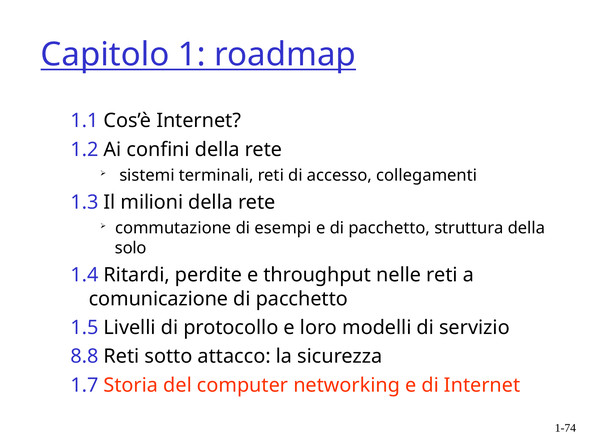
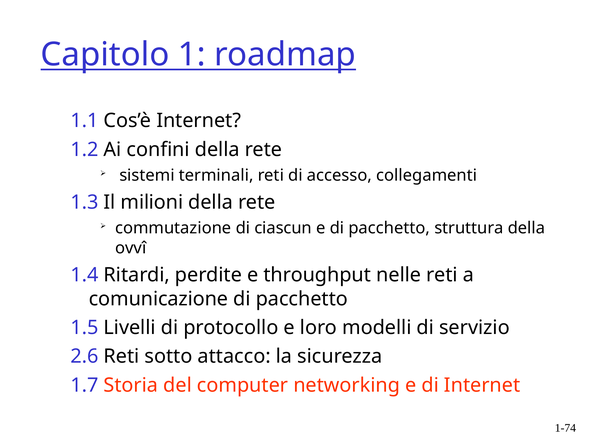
esempi: esempi -> ciascun
solo: solo -> ovvî
8.8: 8.8 -> 2.6
